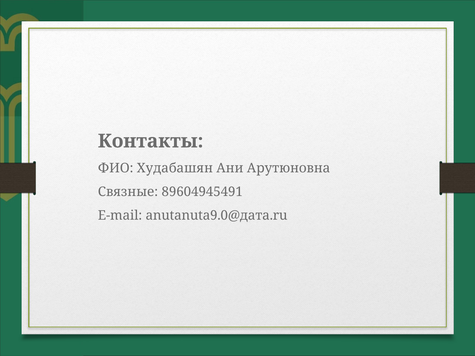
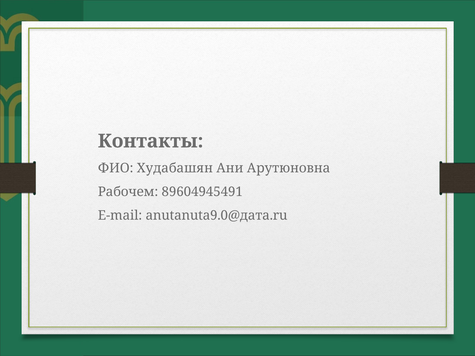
Связные: Связные -> Рабочем
